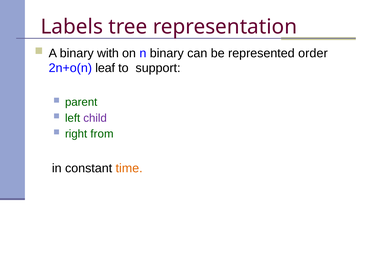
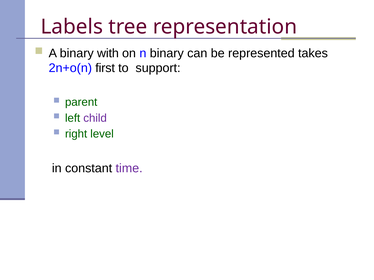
order: order -> takes
leaf: leaf -> first
from: from -> level
time colour: orange -> purple
